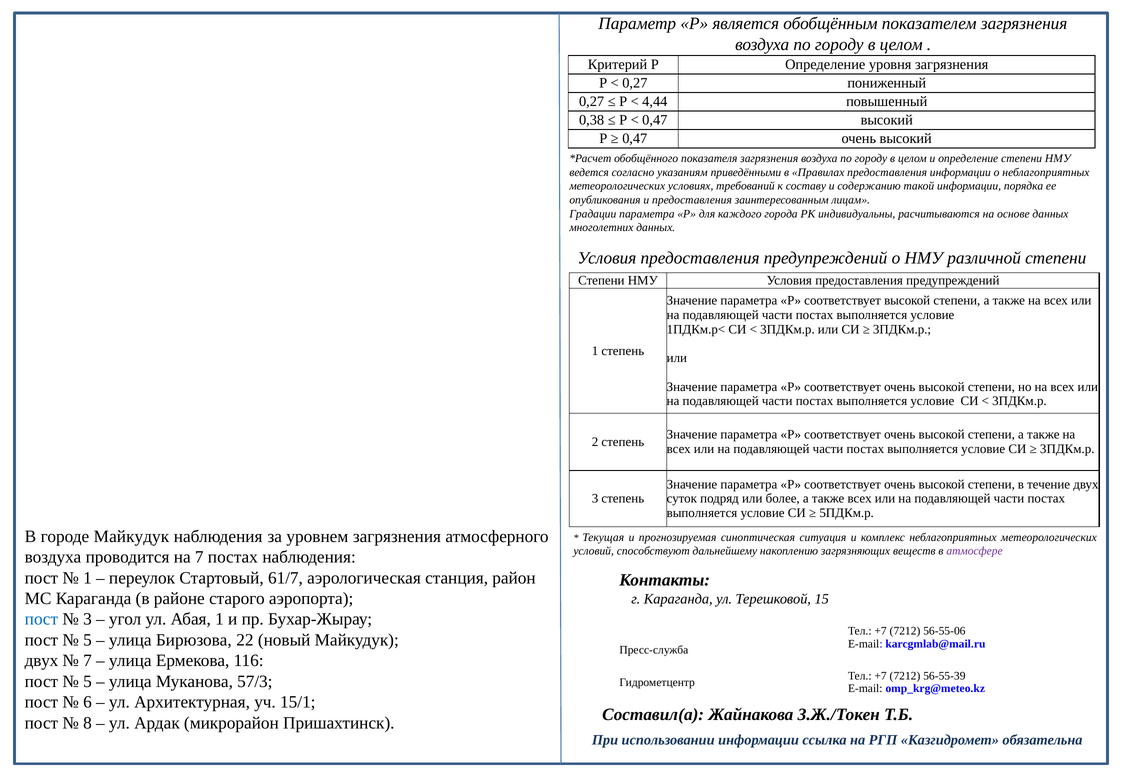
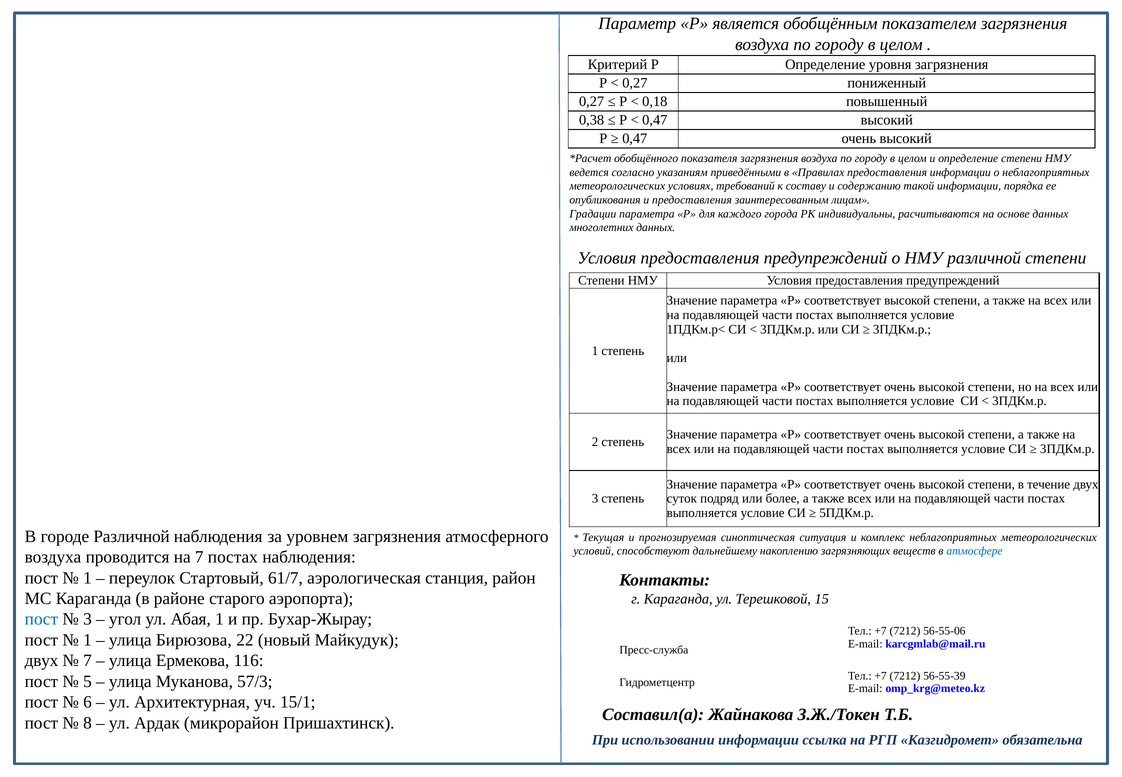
4,44: 4,44 -> 0,18
городе Майкудук: Майкудук -> Различной
атмосфере colour: purple -> blue
5 at (87, 640): 5 -> 1
